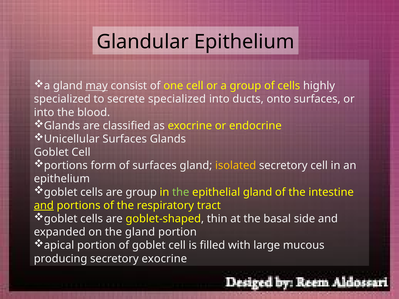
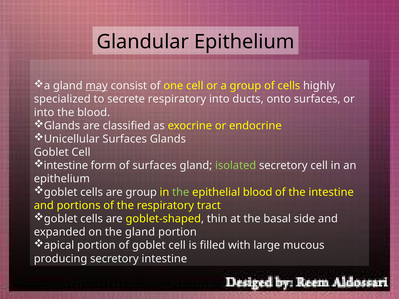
secrete specialized: specialized -> respiratory
portions at (66, 166): portions -> intestine
isolated colour: yellow -> light green
epithelial gland: gland -> blood
and at (44, 206) underline: present -> none
secretory exocrine: exocrine -> intestine
